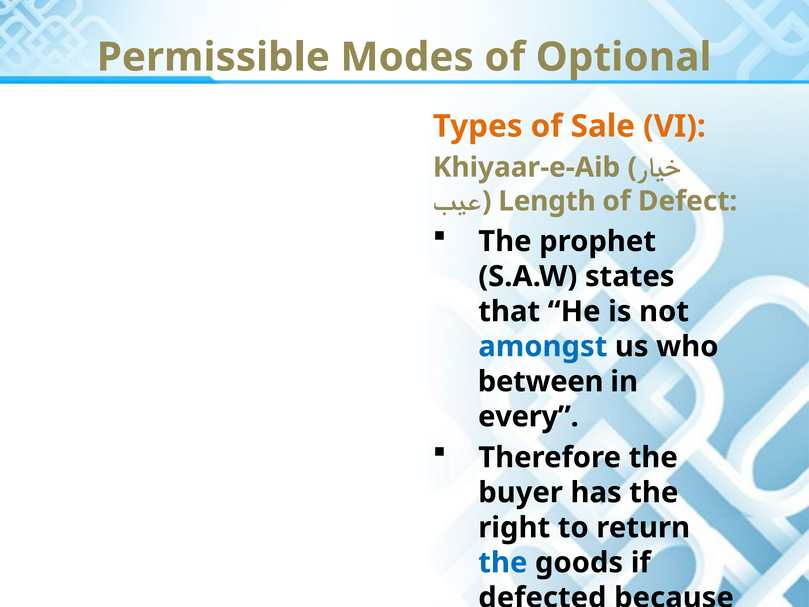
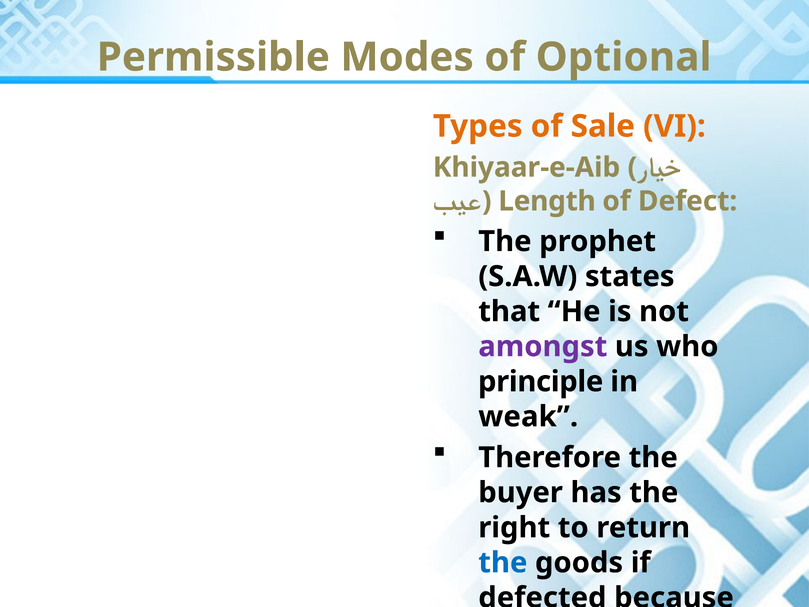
amongst colour: blue -> purple
between: between -> principle
every: every -> weak
